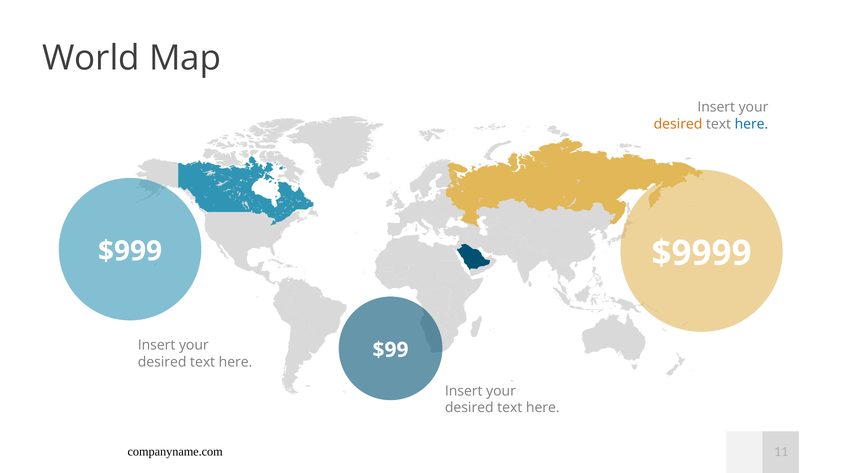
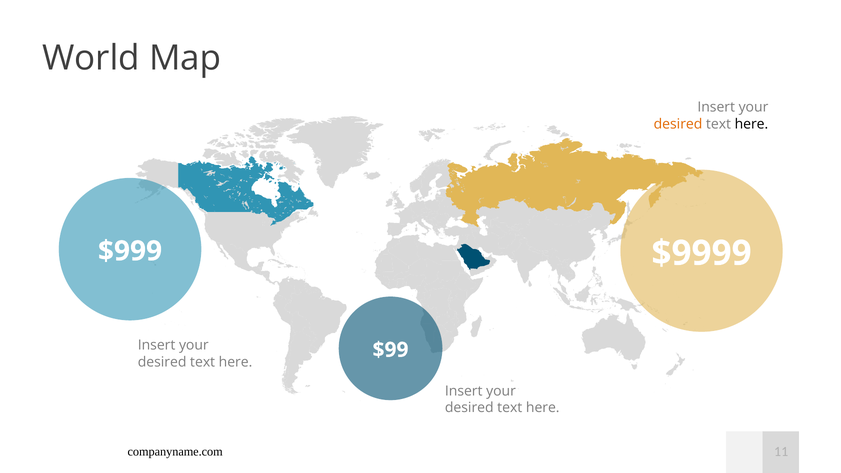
here at (751, 124) colour: blue -> black
